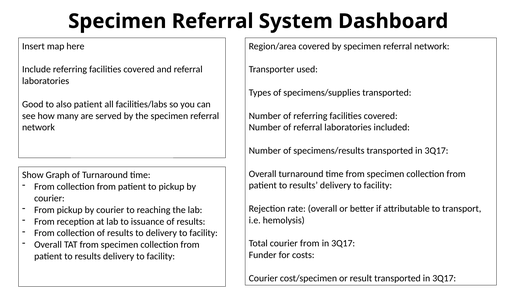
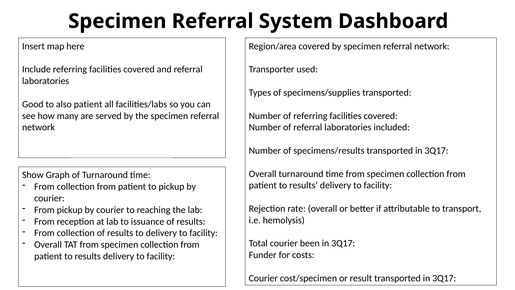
courier from: from -> been
